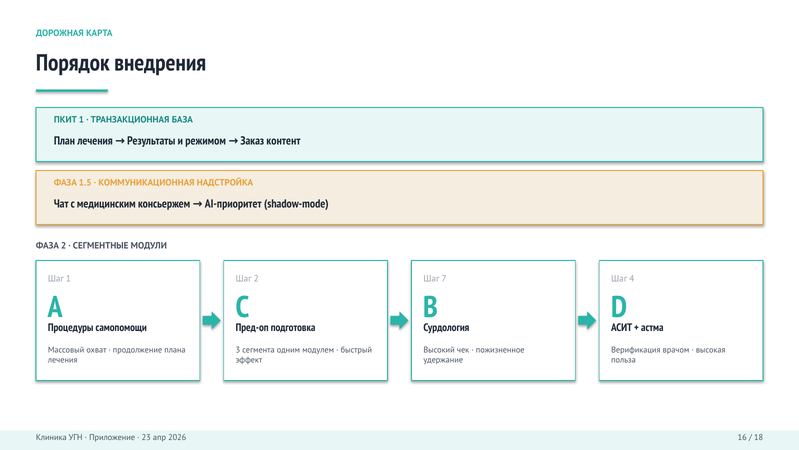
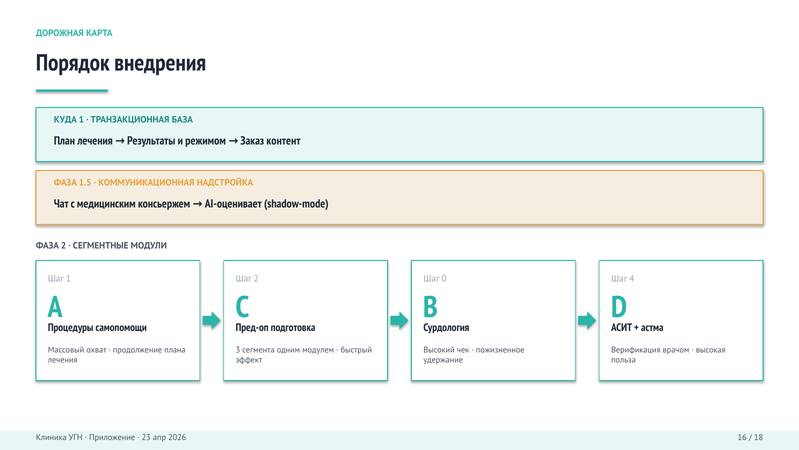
ПКИТ: ПКИТ -> КУДА
AI-приоритет: AI-приоритет -> AI-оценивает
7: 7 -> 0
